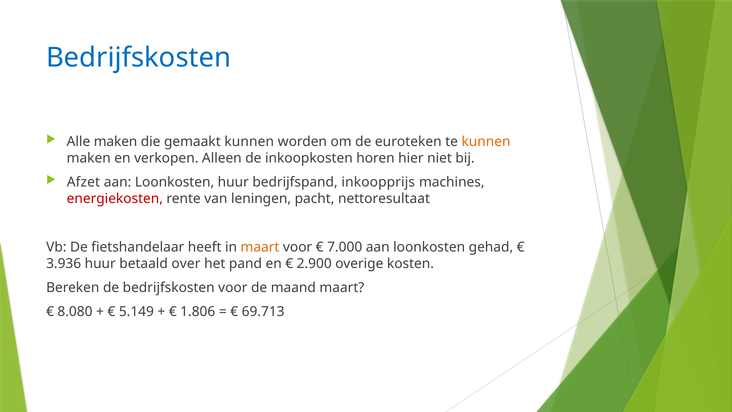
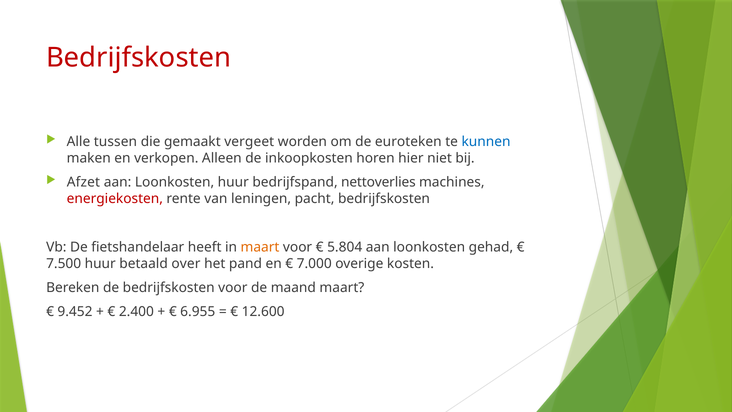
Bedrijfskosten at (139, 58) colour: blue -> red
Alle maken: maken -> tussen
gemaakt kunnen: kunnen -> vergeet
kunnen at (486, 142) colour: orange -> blue
inkoopprijs: inkoopprijs -> nettoverlies
pacht nettoresultaat: nettoresultaat -> bedrijfskosten
7.000: 7.000 -> 5.804
3.936: 3.936 -> 7.500
2.900: 2.900 -> 7.000
8.080: 8.080 -> 9.452
5.149: 5.149 -> 2.400
1.806: 1.806 -> 6.955
69.713: 69.713 -> 12.600
